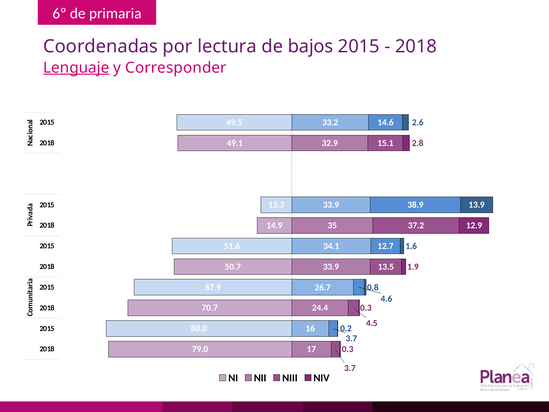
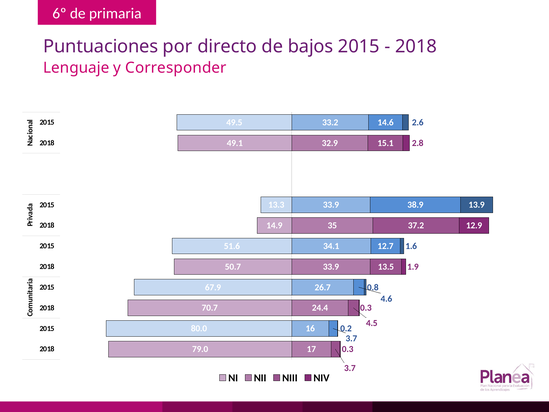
Coordenadas: Coordenadas -> Puntuaciones
lectura: lectura -> directo
Lenguaje underline: present -> none
